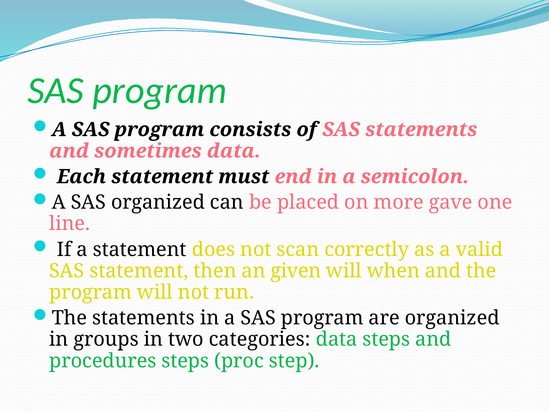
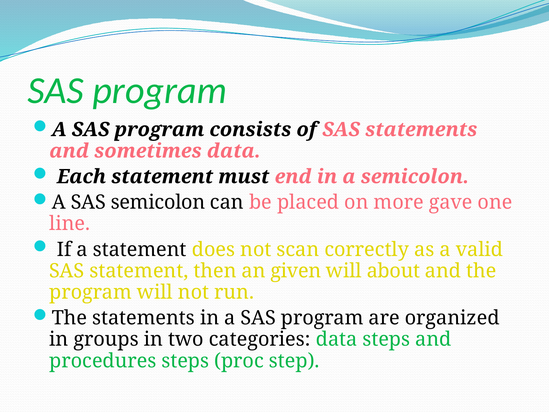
SAS organized: organized -> semicolon
when: when -> about
